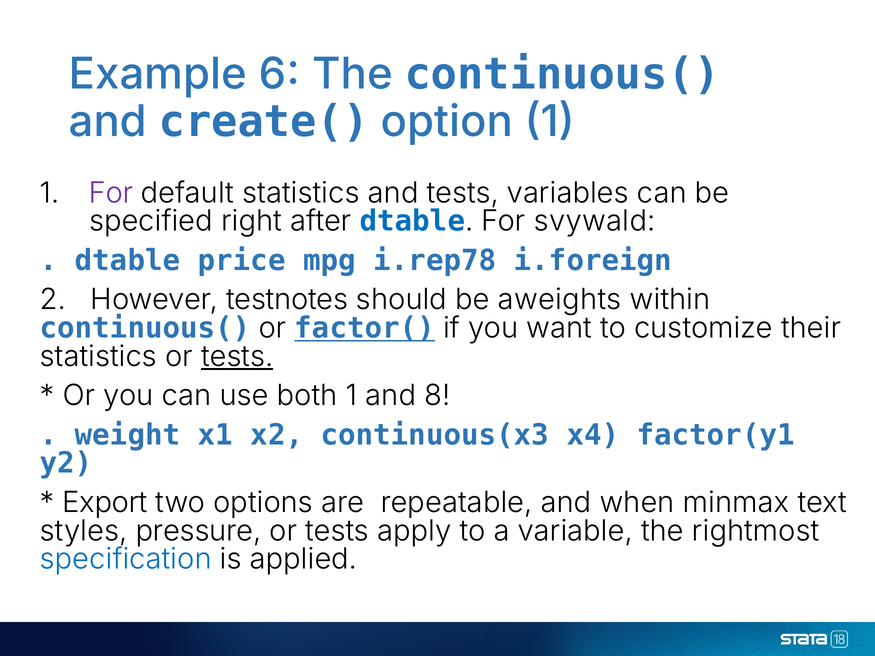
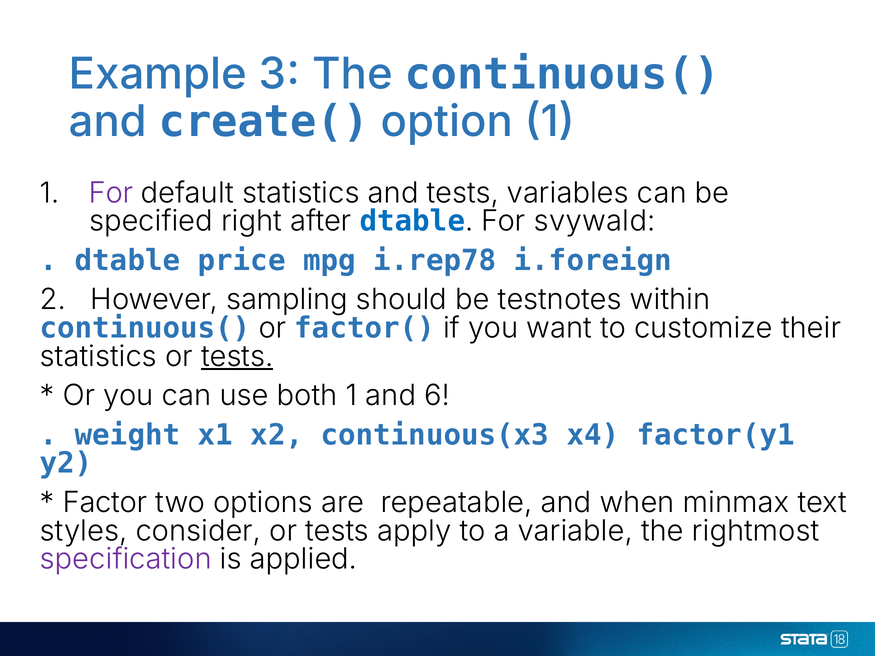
6: 6 -> 3
testnotes: testnotes -> sampling
aweights: aweights -> testnotes
factor( underline: present -> none
8: 8 -> 6
Export: Export -> Factor
pressure: pressure -> consider
specification colour: blue -> purple
